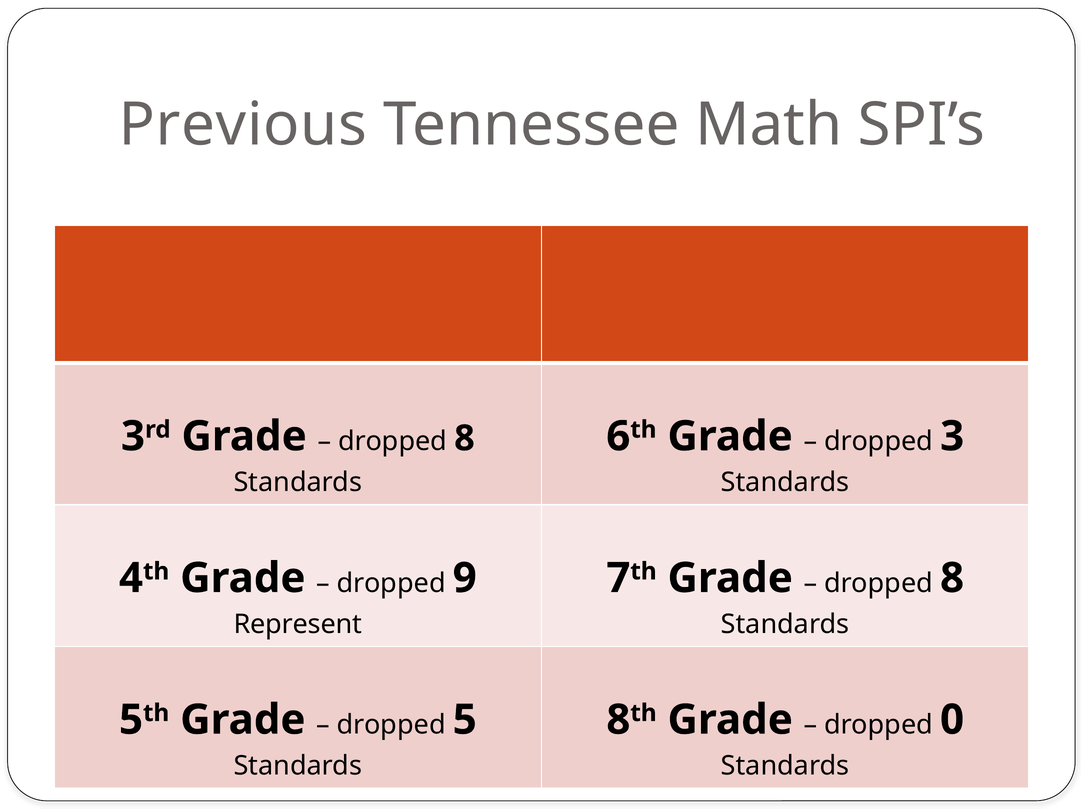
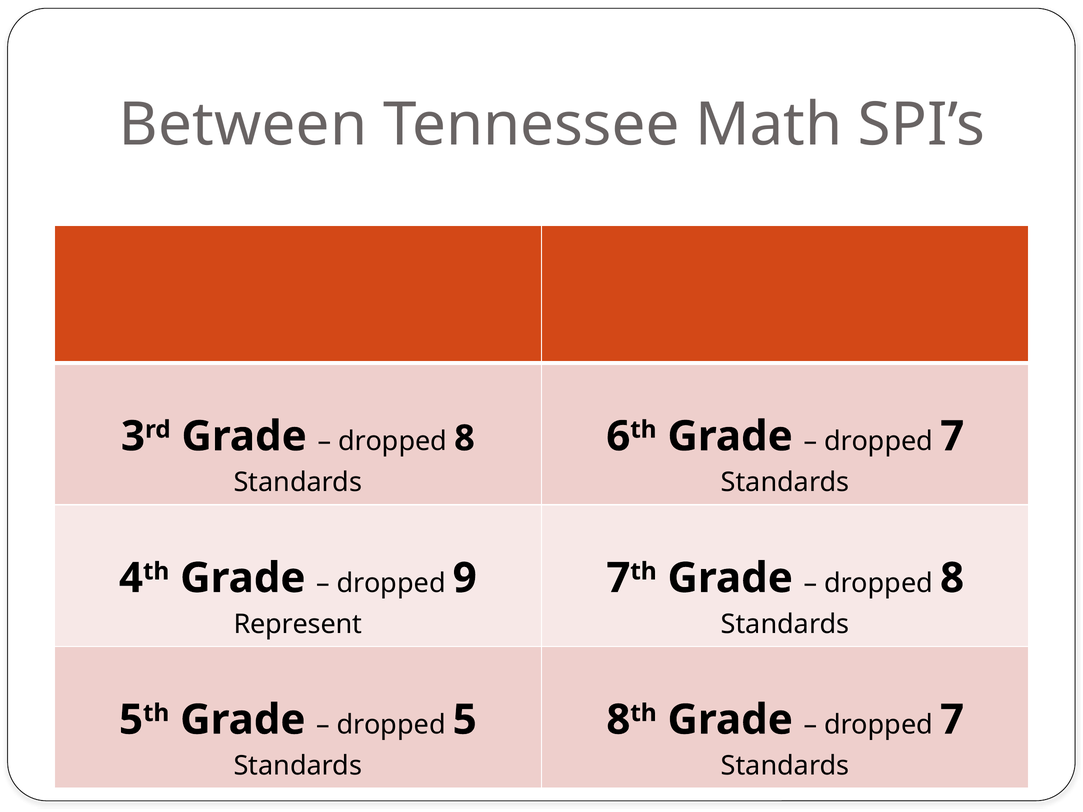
Previous: Previous -> Between
3 at (952, 437): 3 -> 7
0 at (952, 720): 0 -> 7
